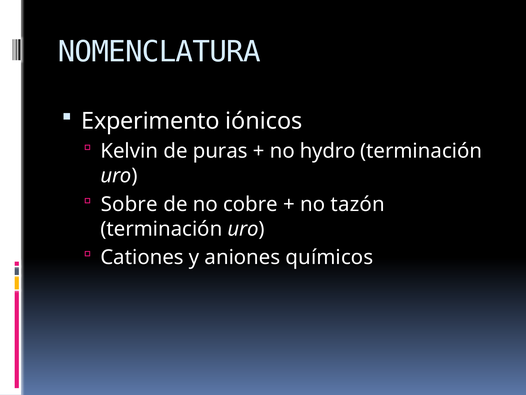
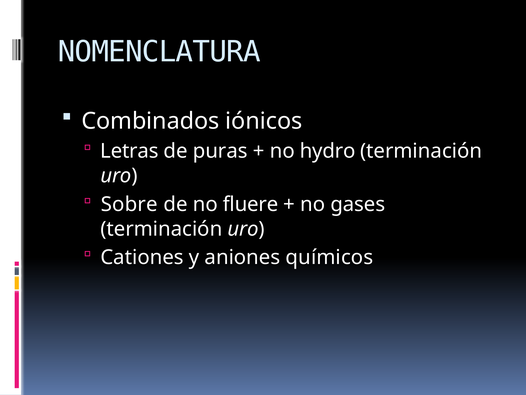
Experimento: Experimento -> Combinados
Kelvin: Kelvin -> Letras
cobre: cobre -> fluere
tazón: tazón -> gases
